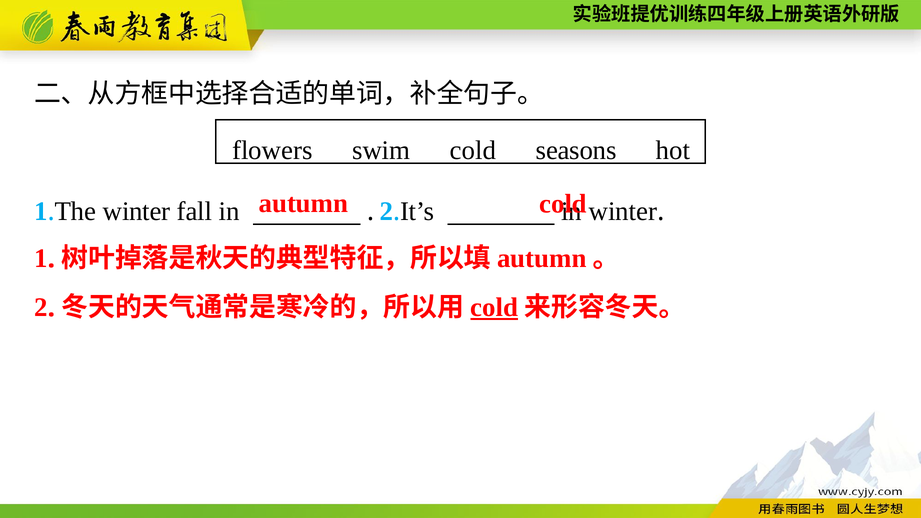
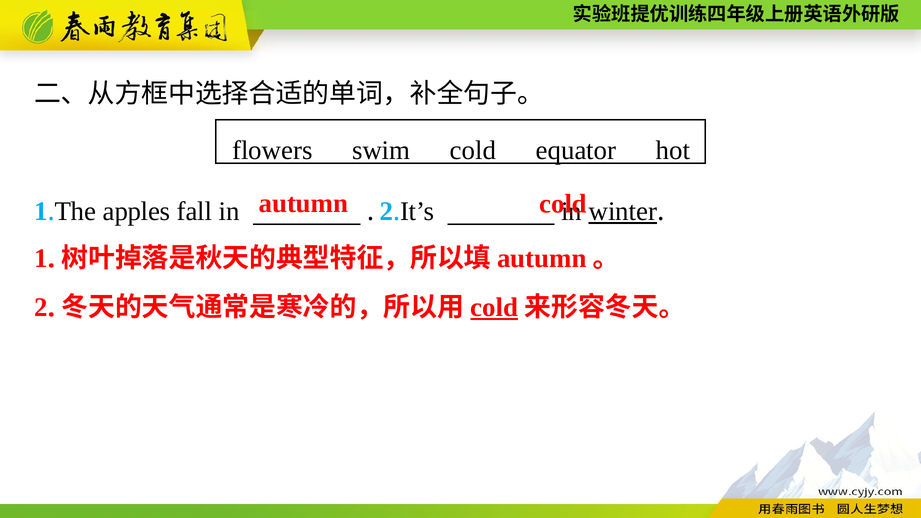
seasons: seasons -> equator
winter at (137, 211): winter -> apples
winter at (623, 211) underline: none -> present
